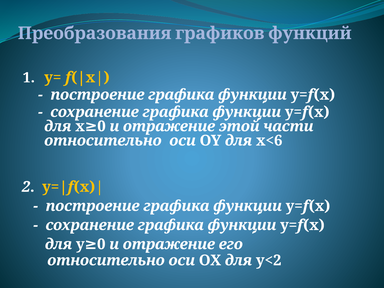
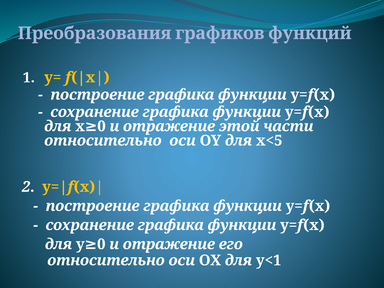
x<6: x<6 -> x<5
y<2: y<2 -> y<1
